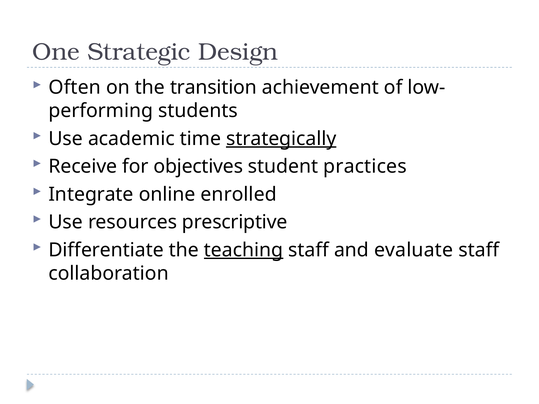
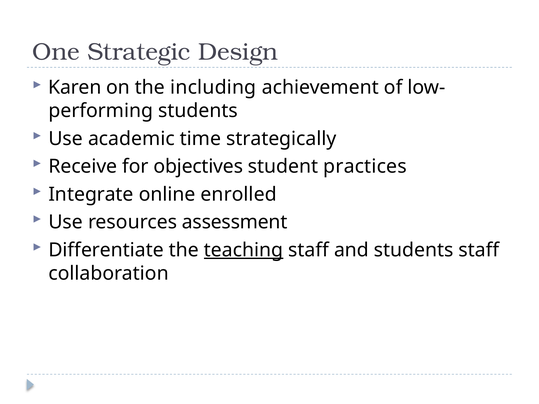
Often: Often -> Karen
transition: transition -> including
strategically underline: present -> none
prescriptive: prescriptive -> assessment
and evaluate: evaluate -> students
